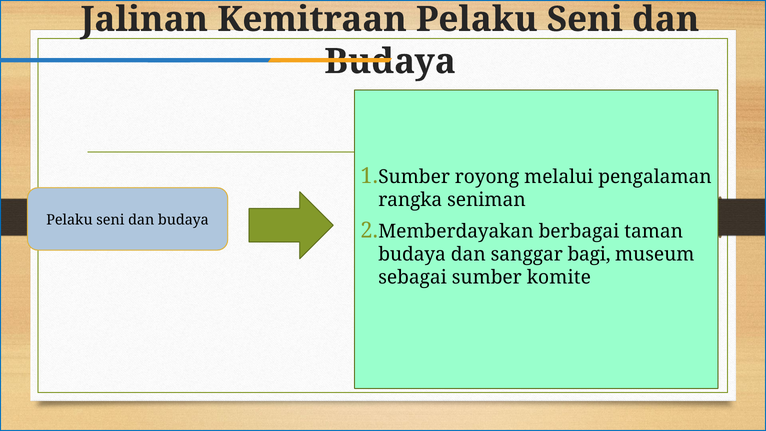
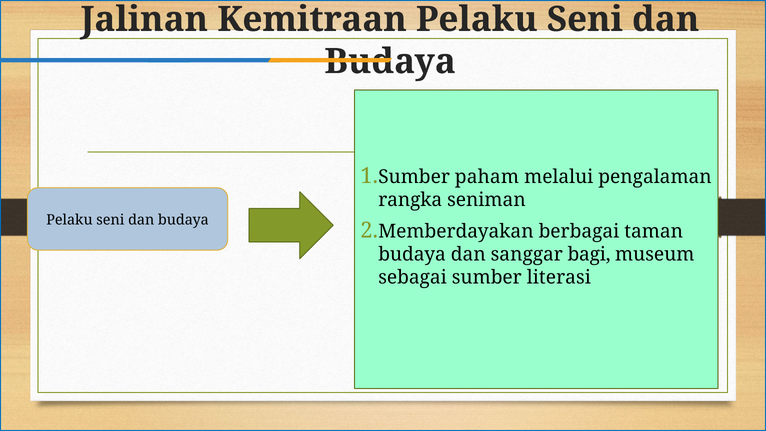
royong: royong -> paham
komite: komite -> literasi
